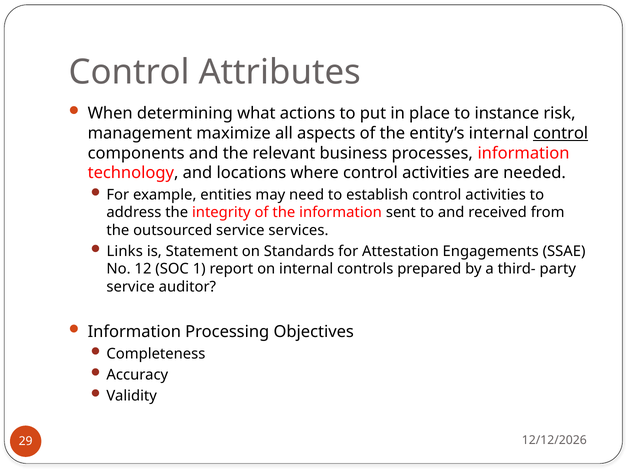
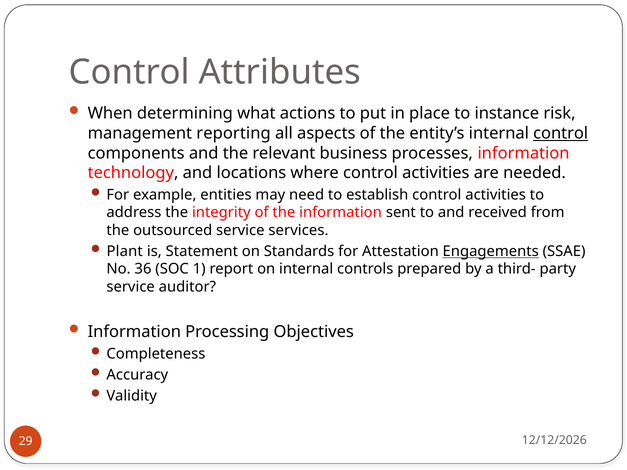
maximize: maximize -> reporting
Links: Links -> Plant
Engagements underline: none -> present
12: 12 -> 36
